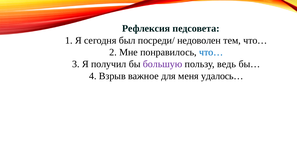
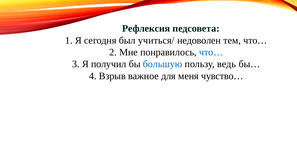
посреди/: посреди/ -> учиться/
большую colour: purple -> blue
удалось…: удалось… -> чувство…
